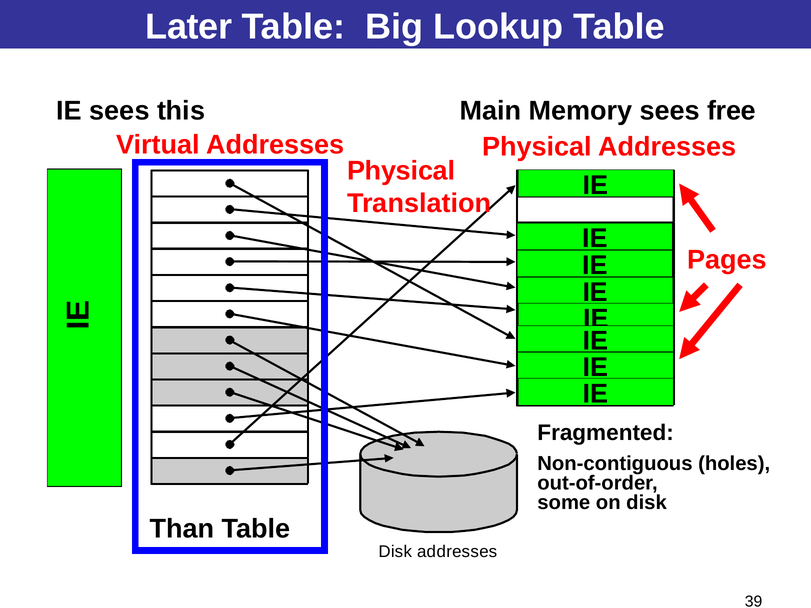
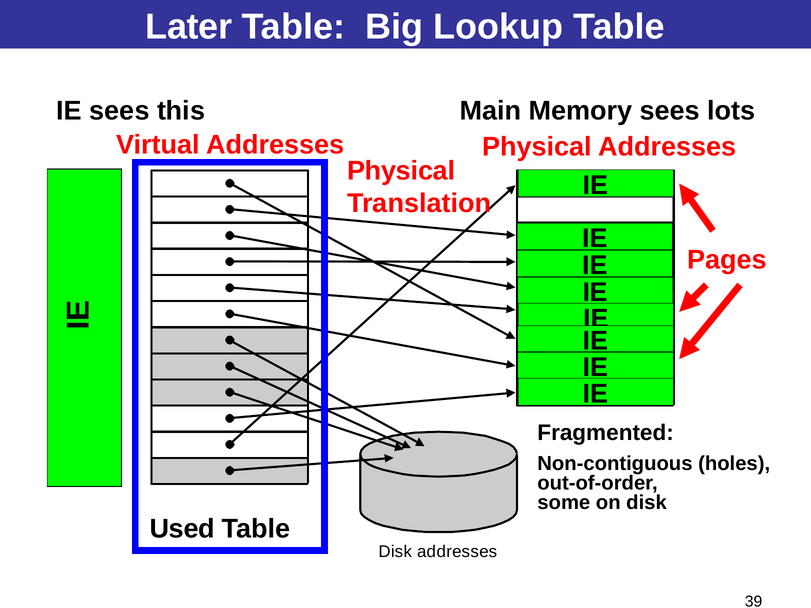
free: free -> lots
Than: Than -> Used
